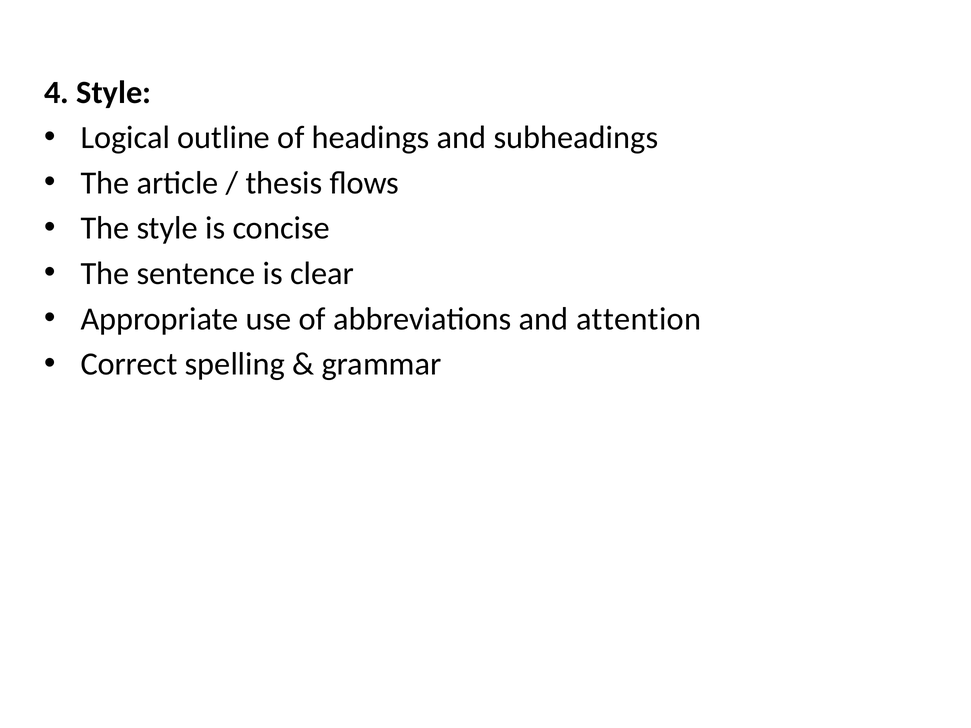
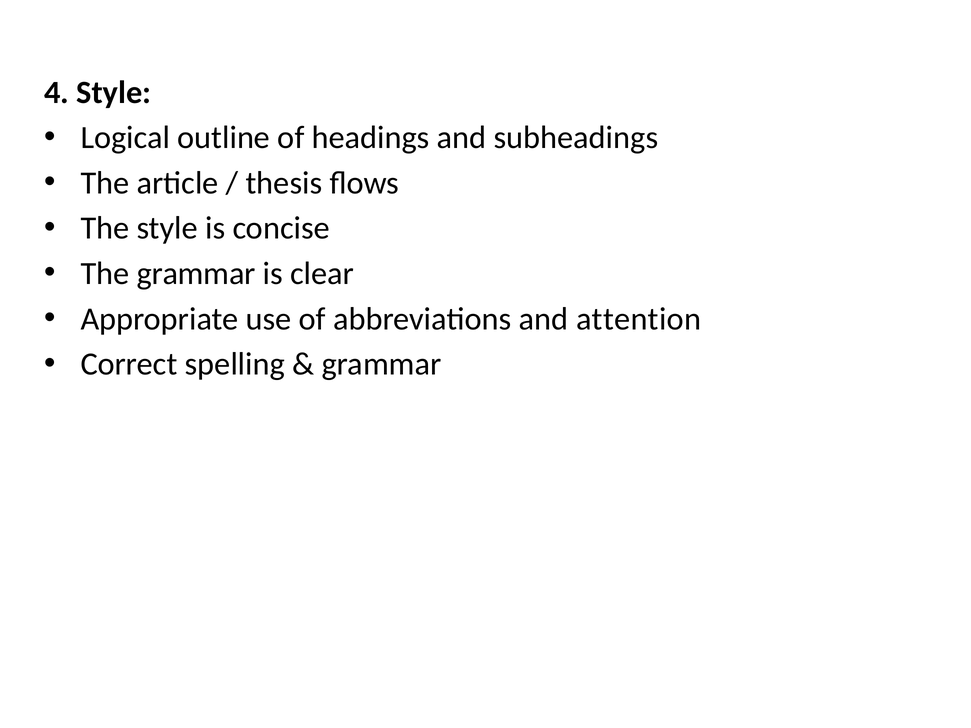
The sentence: sentence -> grammar
